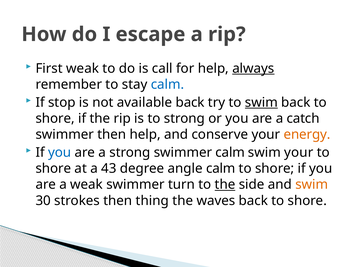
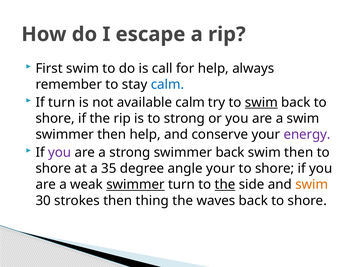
First weak: weak -> swim
always underline: present -> none
If stop: stop -> turn
available back: back -> calm
a catch: catch -> swim
energy colour: orange -> purple
you at (60, 152) colour: blue -> purple
swimmer calm: calm -> back
swim your: your -> then
43: 43 -> 35
angle calm: calm -> your
swimmer at (135, 185) underline: none -> present
